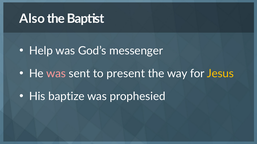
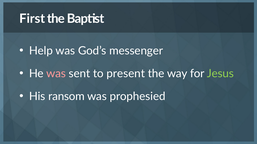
Also: Also -> First
Jesus colour: yellow -> light green
baptize: baptize -> ransom
